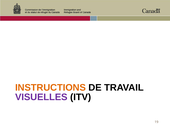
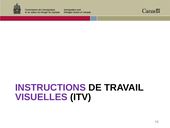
INSTRUCTIONS colour: orange -> purple
